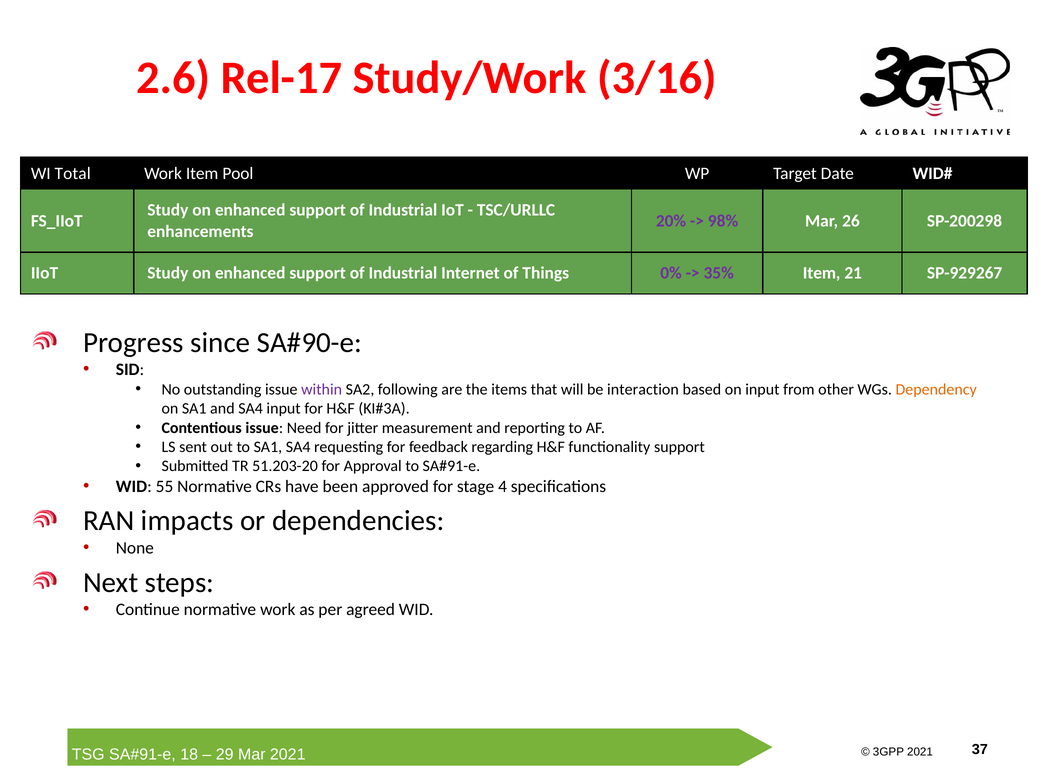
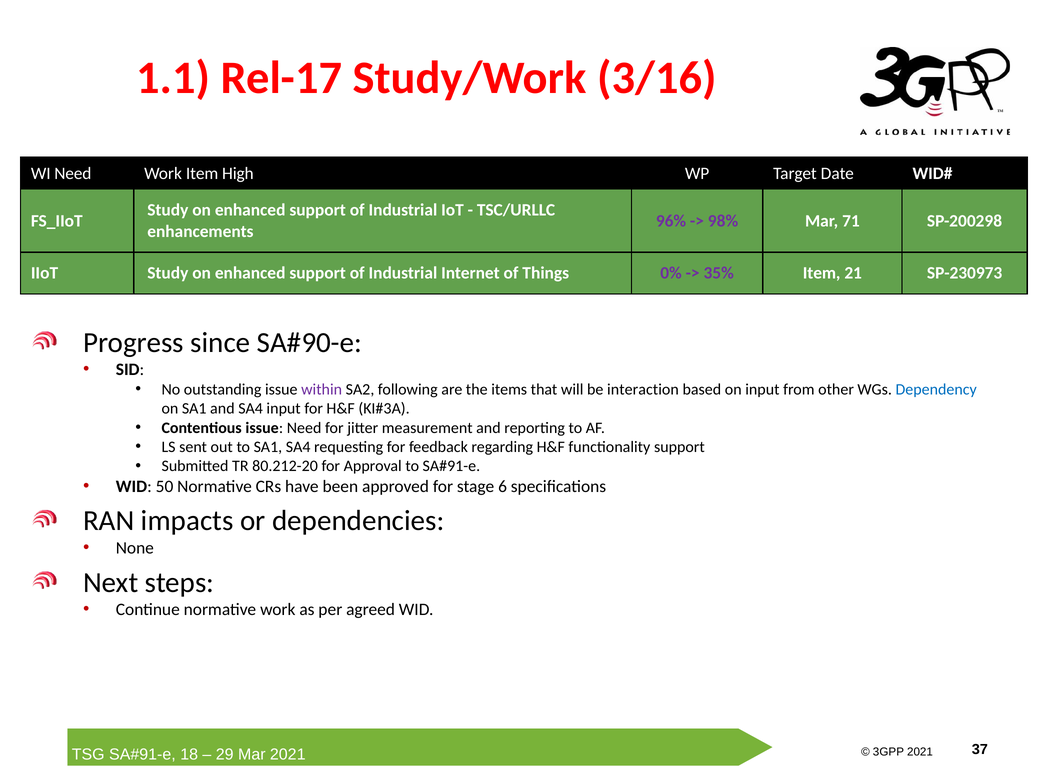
2.6: 2.6 -> 1.1
WI Total: Total -> Need
Pool: Pool -> High
20%: 20% -> 96%
26: 26 -> 71
SP-929267: SP-929267 -> SP-230973
Dependency colour: orange -> blue
51.203-20: 51.203-20 -> 80.212-20
55: 55 -> 50
4: 4 -> 6
